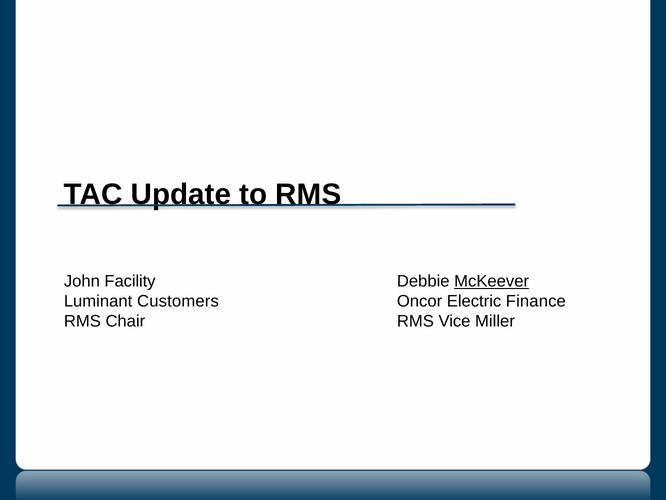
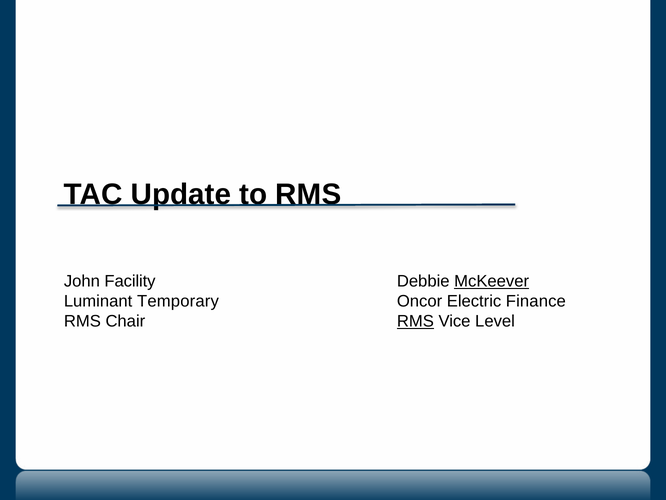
Customers: Customers -> Temporary
RMS at (415, 321) underline: none -> present
Miller: Miller -> Level
